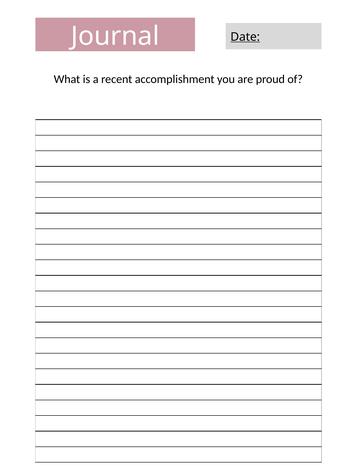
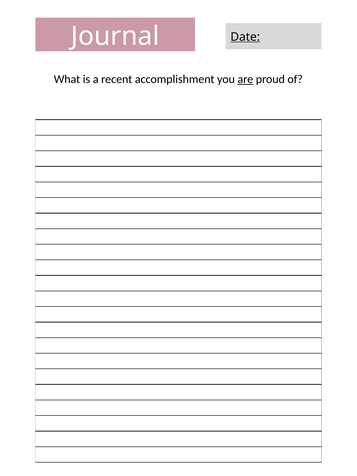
are underline: none -> present
